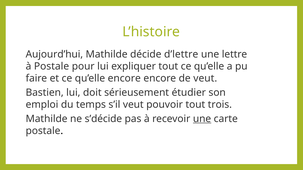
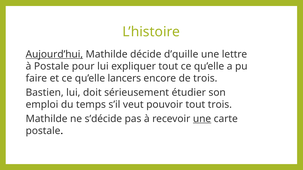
Aujourd’hui underline: none -> present
d’lettre: d’lettre -> d’quille
qu’elle encore: encore -> lancers
de veut: veut -> trois
